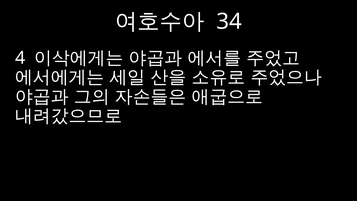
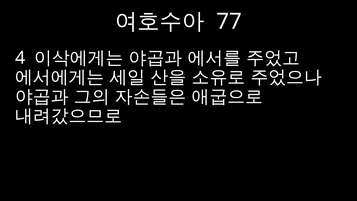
34: 34 -> 77
